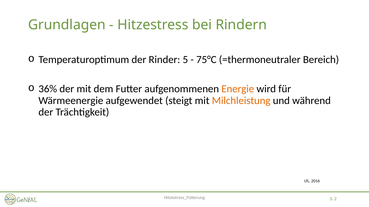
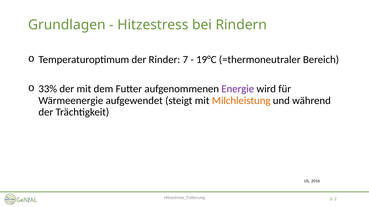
5: 5 -> 7
75°C: 75°C -> 19°C
36%: 36% -> 33%
Energie colour: orange -> purple
